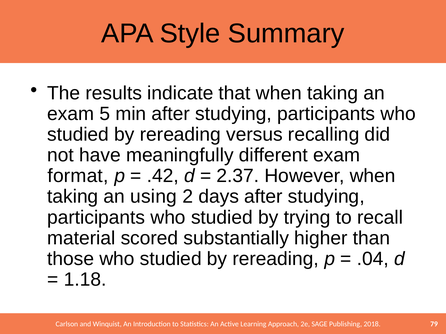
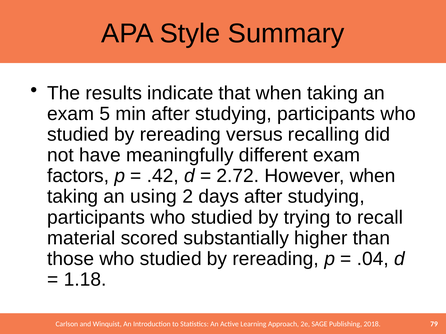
format: format -> factors
2.37: 2.37 -> 2.72
